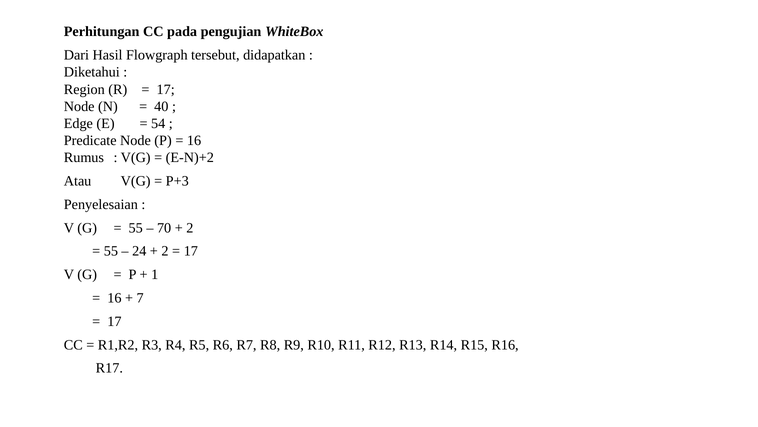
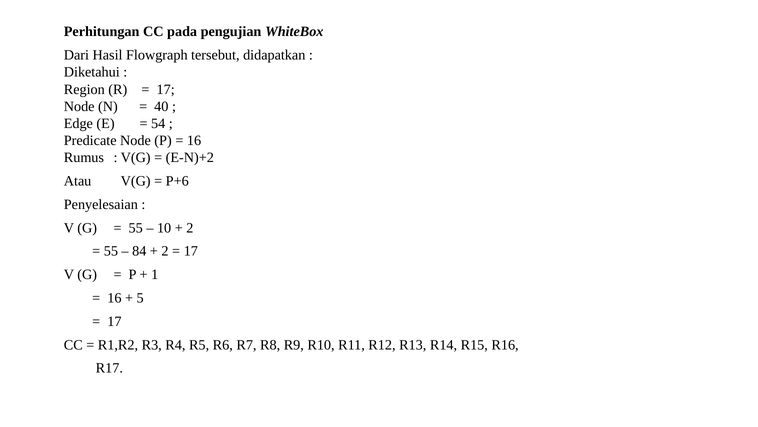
P+3: P+3 -> P+6
70: 70 -> 10
24: 24 -> 84
7: 7 -> 5
